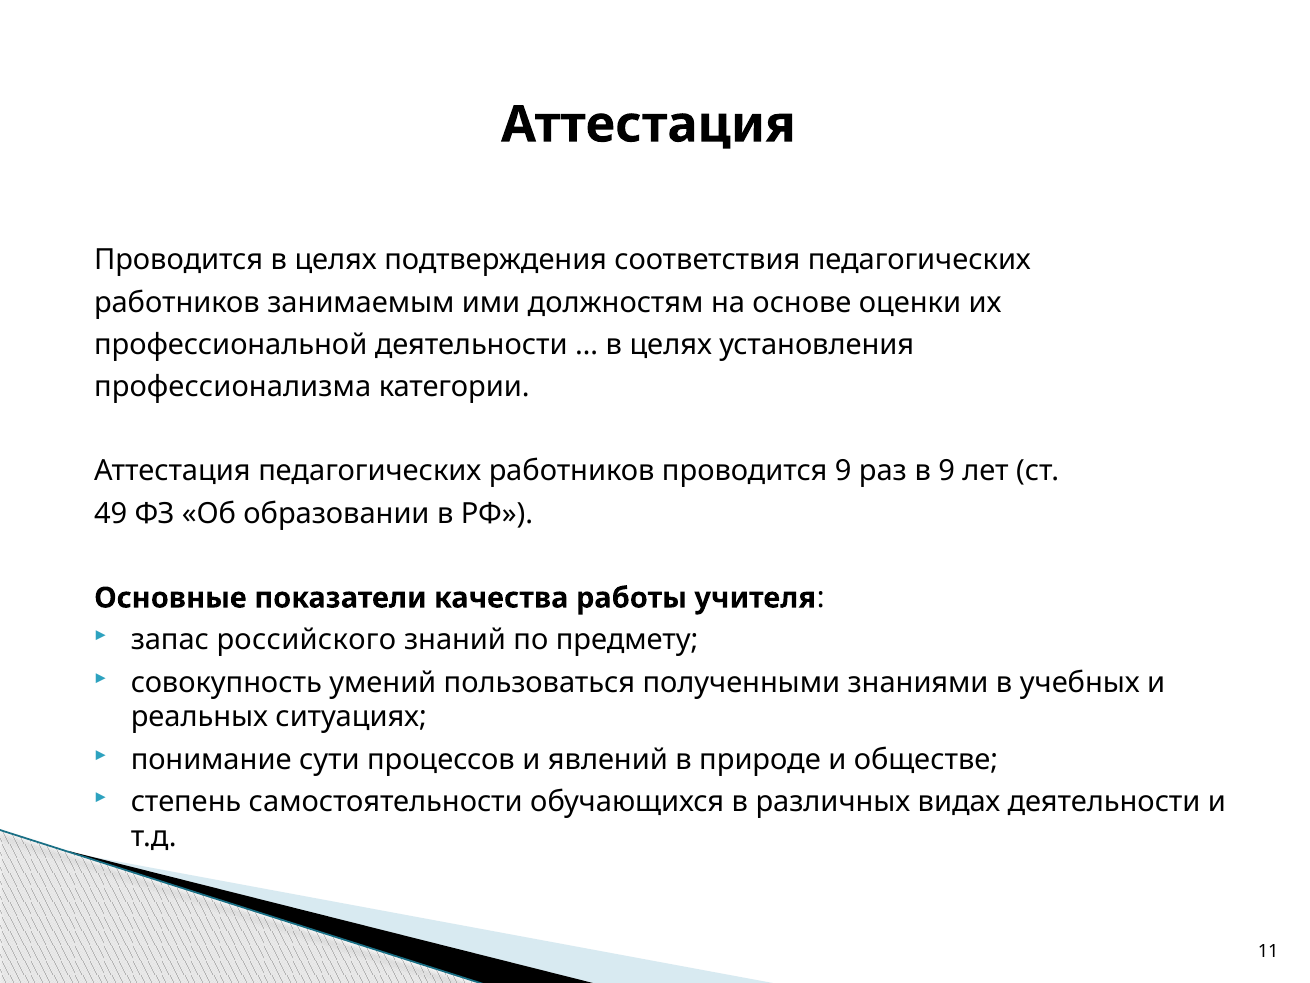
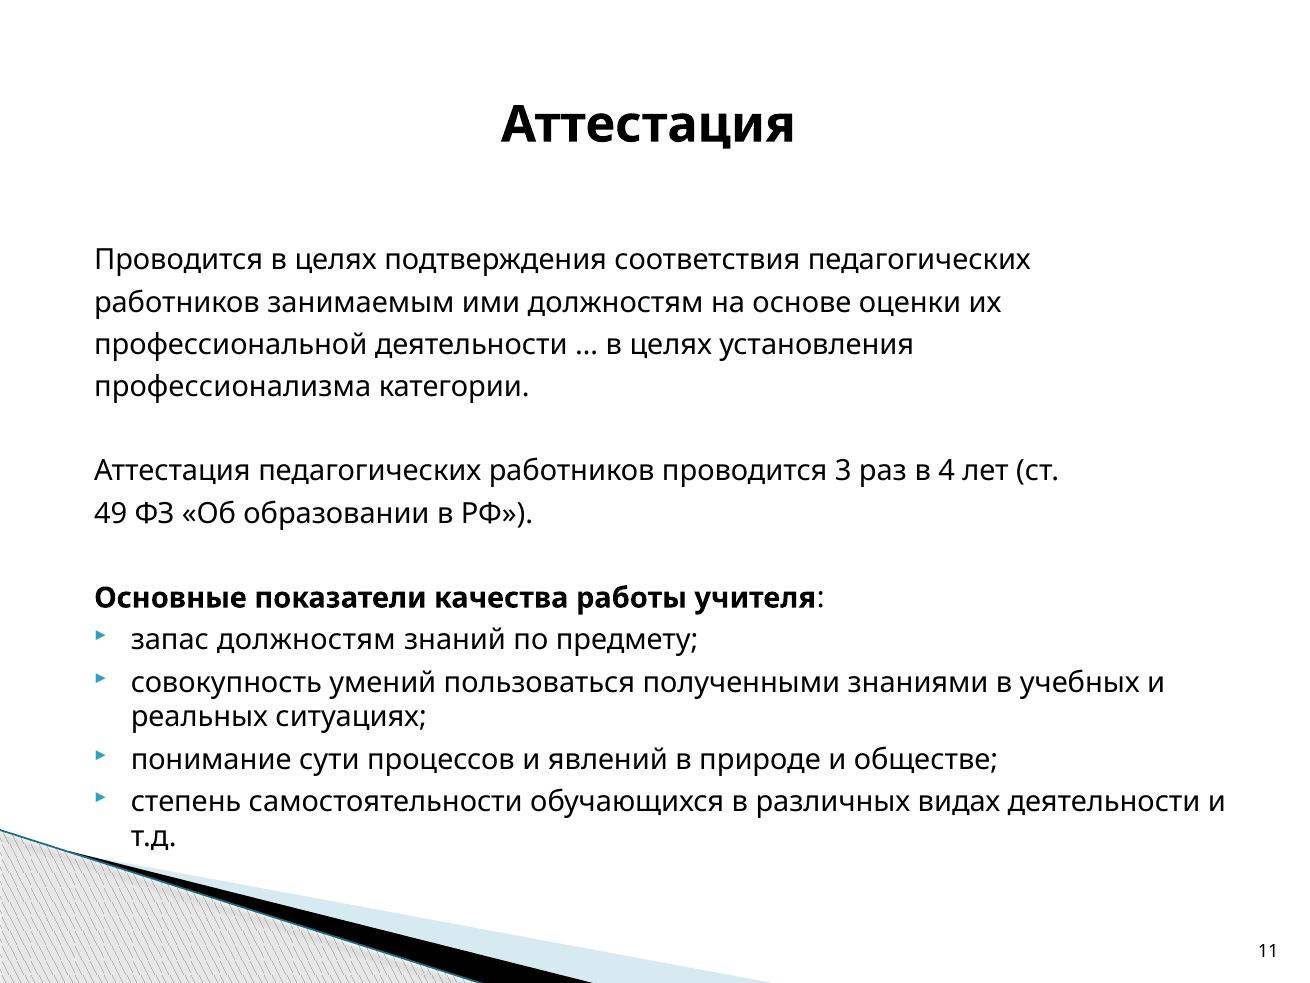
проводится 9: 9 -> 3
в 9: 9 -> 4
запас российского: российского -> должностям
